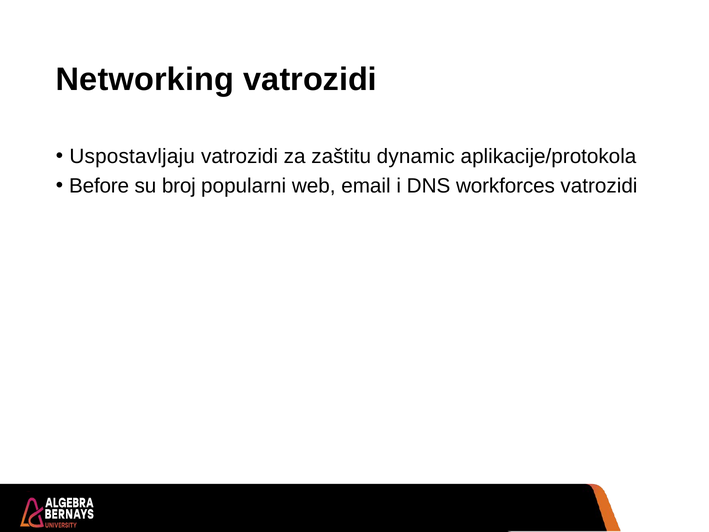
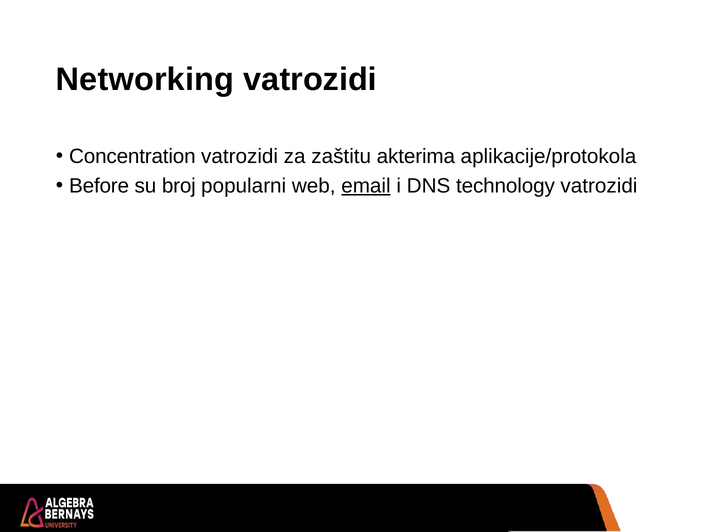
Uspostavljaju: Uspostavljaju -> Concentration
dynamic: dynamic -> akterima
email underline: none -> present
workforces: workforces -> technology
